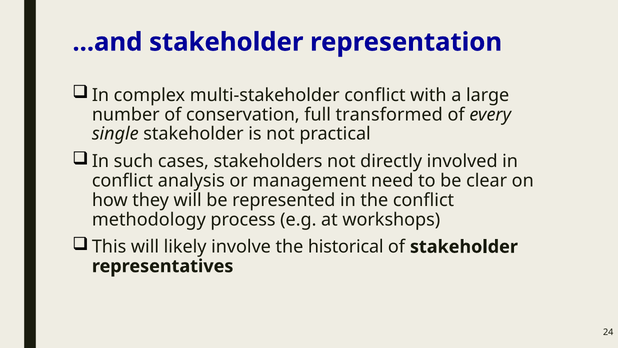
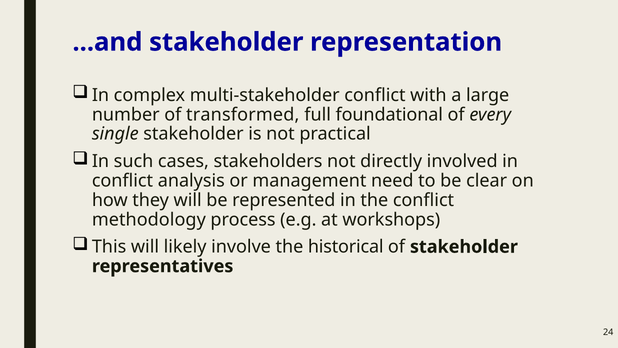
conservation: conservation -> transformed
transformed: transformed -> foundational
